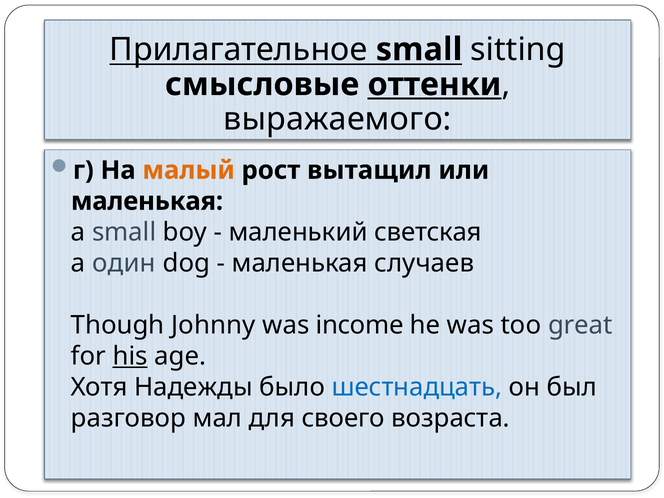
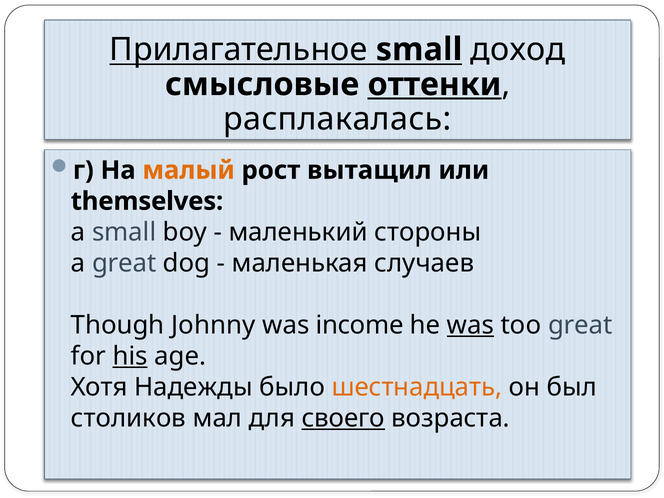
sitting: sitting -> доход
выражаемого: выражаемого -> расплакалась
маленькая at (147, 201): маленькая -> themselves
светская: светская -> стороны
a один: один -> great
was at (470, 325) underline: none -> present
шестнадцать colour: blue -> orange
разговор: разговор -> столиков
своего underline: none -> present
